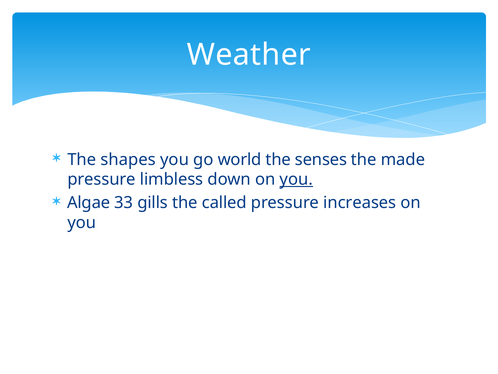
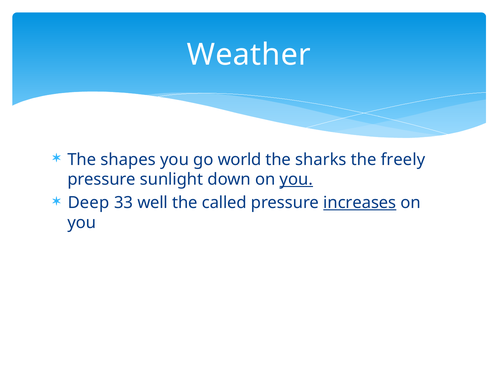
senses: senses -> sharks
made: made -> freely
limbless: limbless -> sunlight
Algae: Algae -> Deep
gills: gills -> well
increases underline: none -> present
